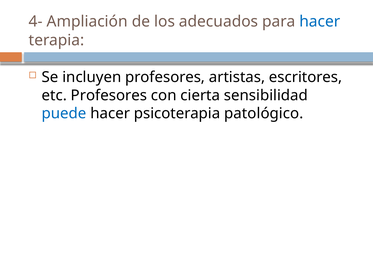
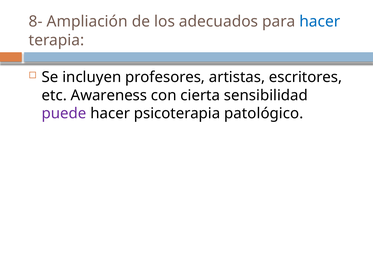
4-: 4- -> 8-
etc Profesores: Profesores -> Awareness
puede colour: blue -> purple
